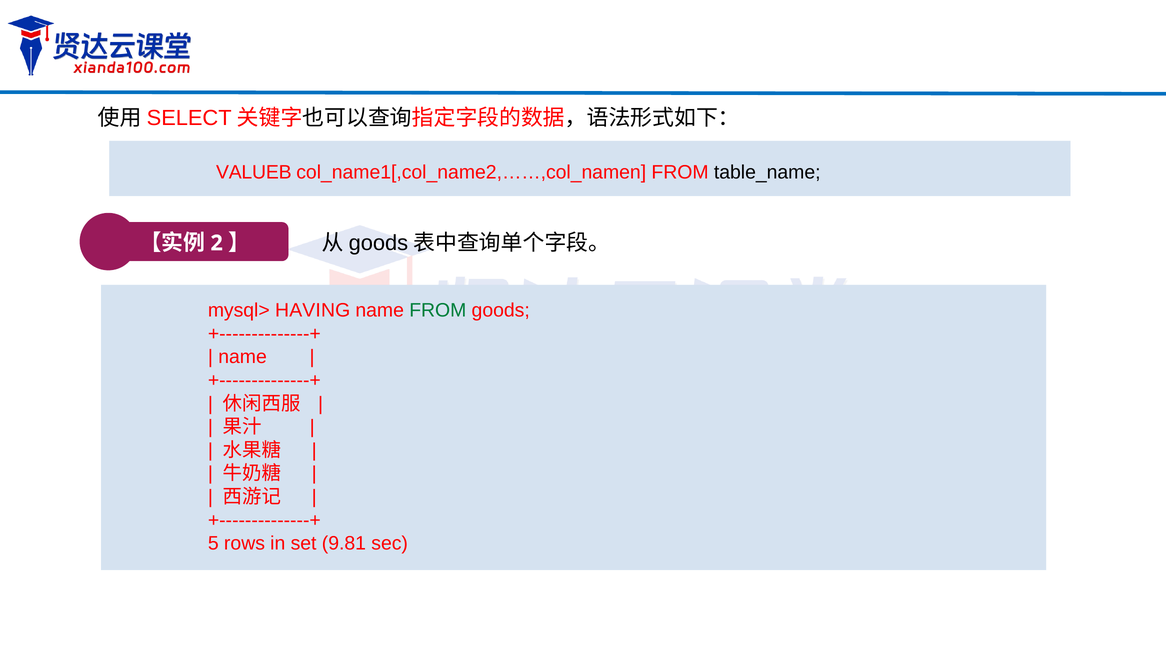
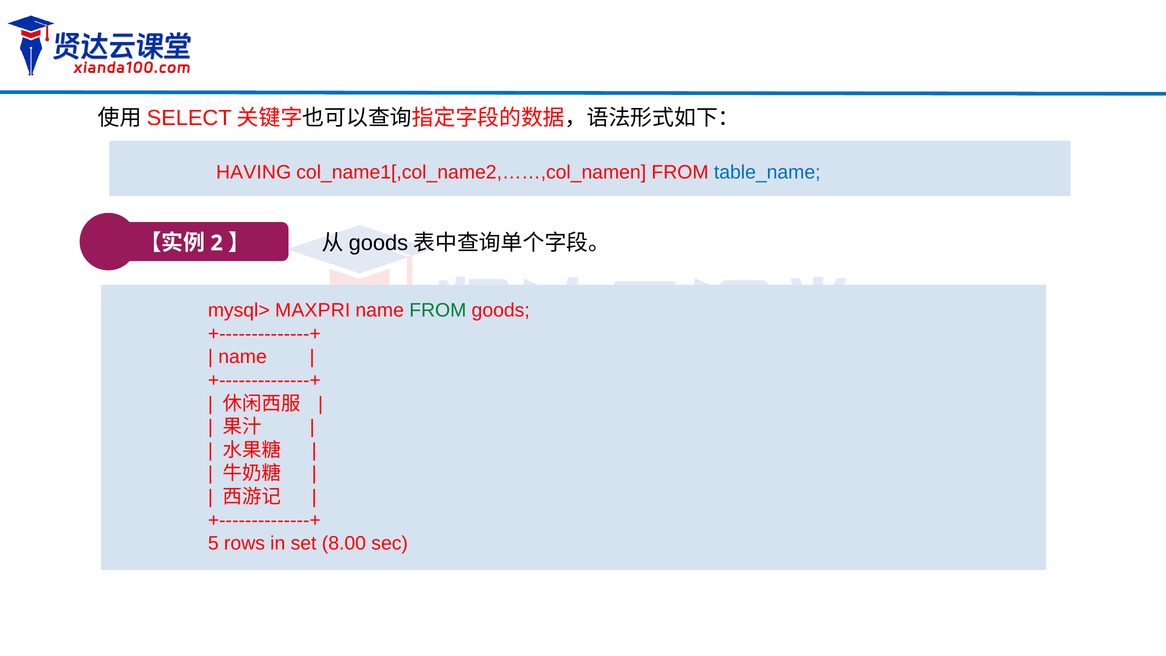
VALUEB: VALUEB -> HAVING
table_name colour: black -> blue
HAVING: HAVING -> MAXPRI
9.81: 9.81 -> 8.00
